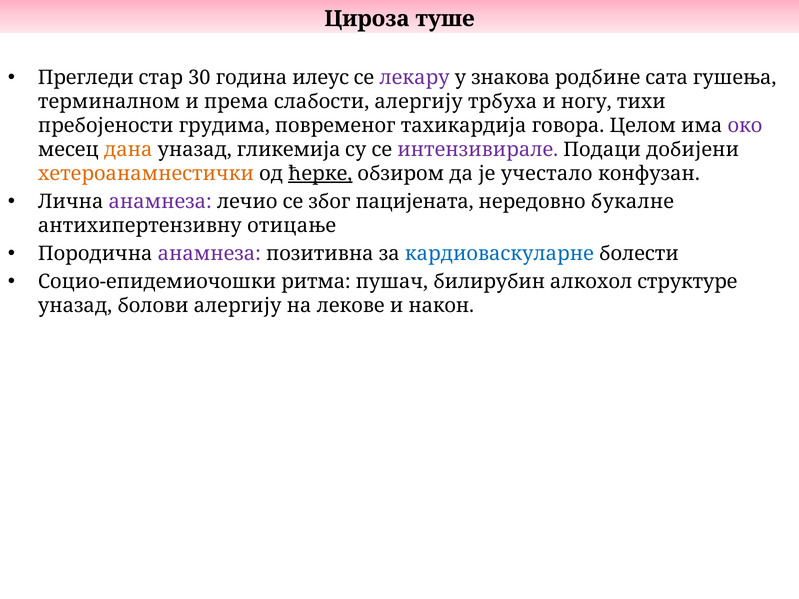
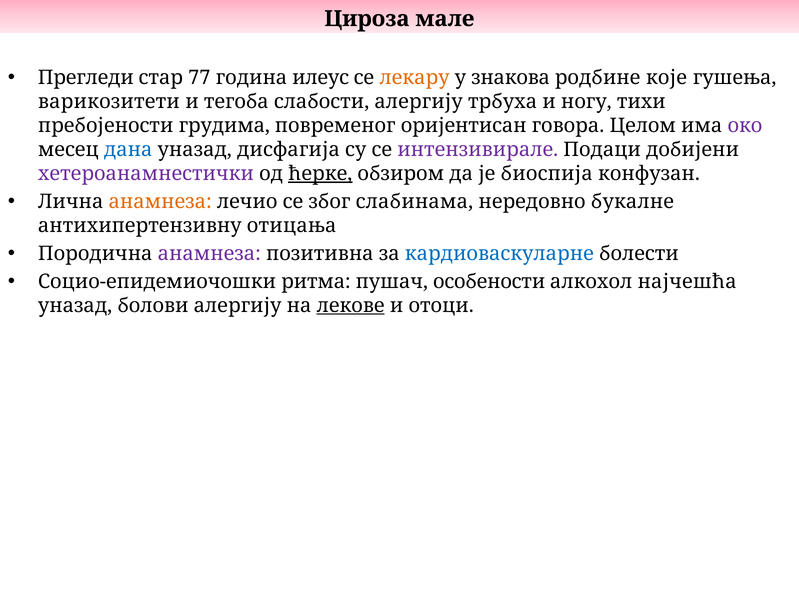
туше: туше -> мале
30: 30 -> 77
лекару colour: purple -> orange
сата: сата -> које
терминалном: терминалном -> варикозитети
према: према -> тегоба
тахикардија: тахикардија -> оријентисан
дана colour: orange -> blue
гликемија: гликемија -> дисфагија
хетероанамнестички colour: orange -> purple
учестало: учестало -> биоспија
анамнеза at (160, 202) colour: purple -> orange
пацијената: пацијената -> слабинама
отицање: отицање -> отицања
билирубин: билирубин -> особености
структуре: структуре -> најчешћа
лекове underline: none -> present
након: након -> отоци
